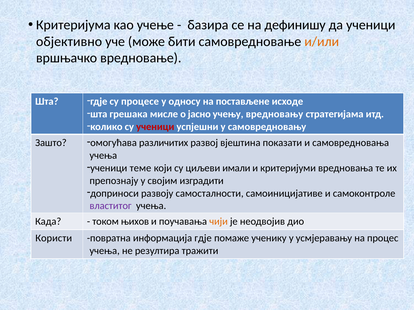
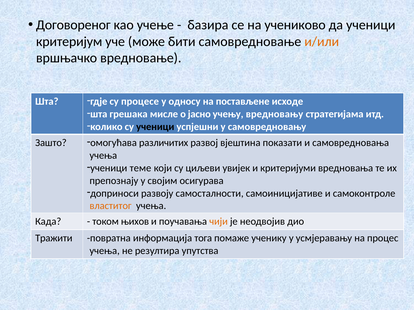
Критеријума: Критеријума -> Договореног
дефинишу: дефинишу -> учениково
објективно: објективно -> критеријум
ученици at (155, 127) colour: red -> black
имали: имали -> увијек
изградити: изградити -> осигурава
властитог colour: purple -> orange
Користи: Користи -> Тражити
информација гдје: гдје -> тога
тражити: тражити -> упутства
